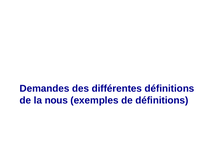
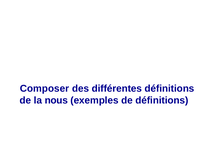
Demandes: Demandes -> Composer
